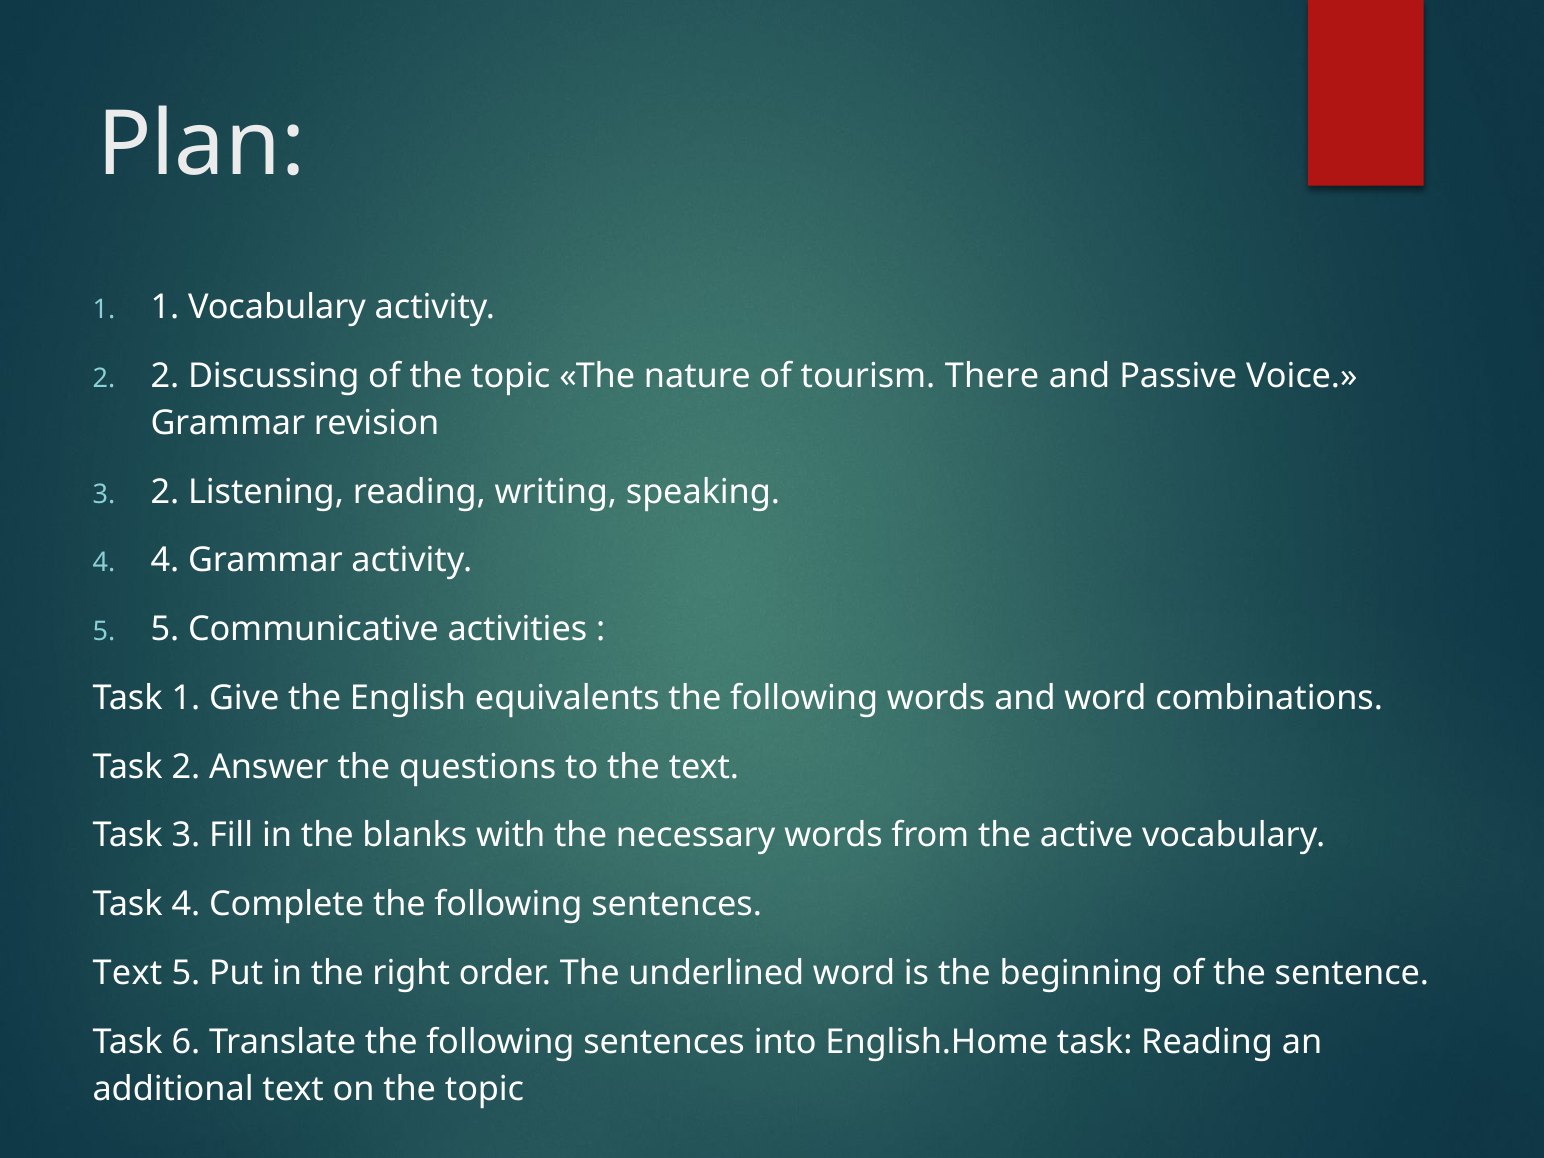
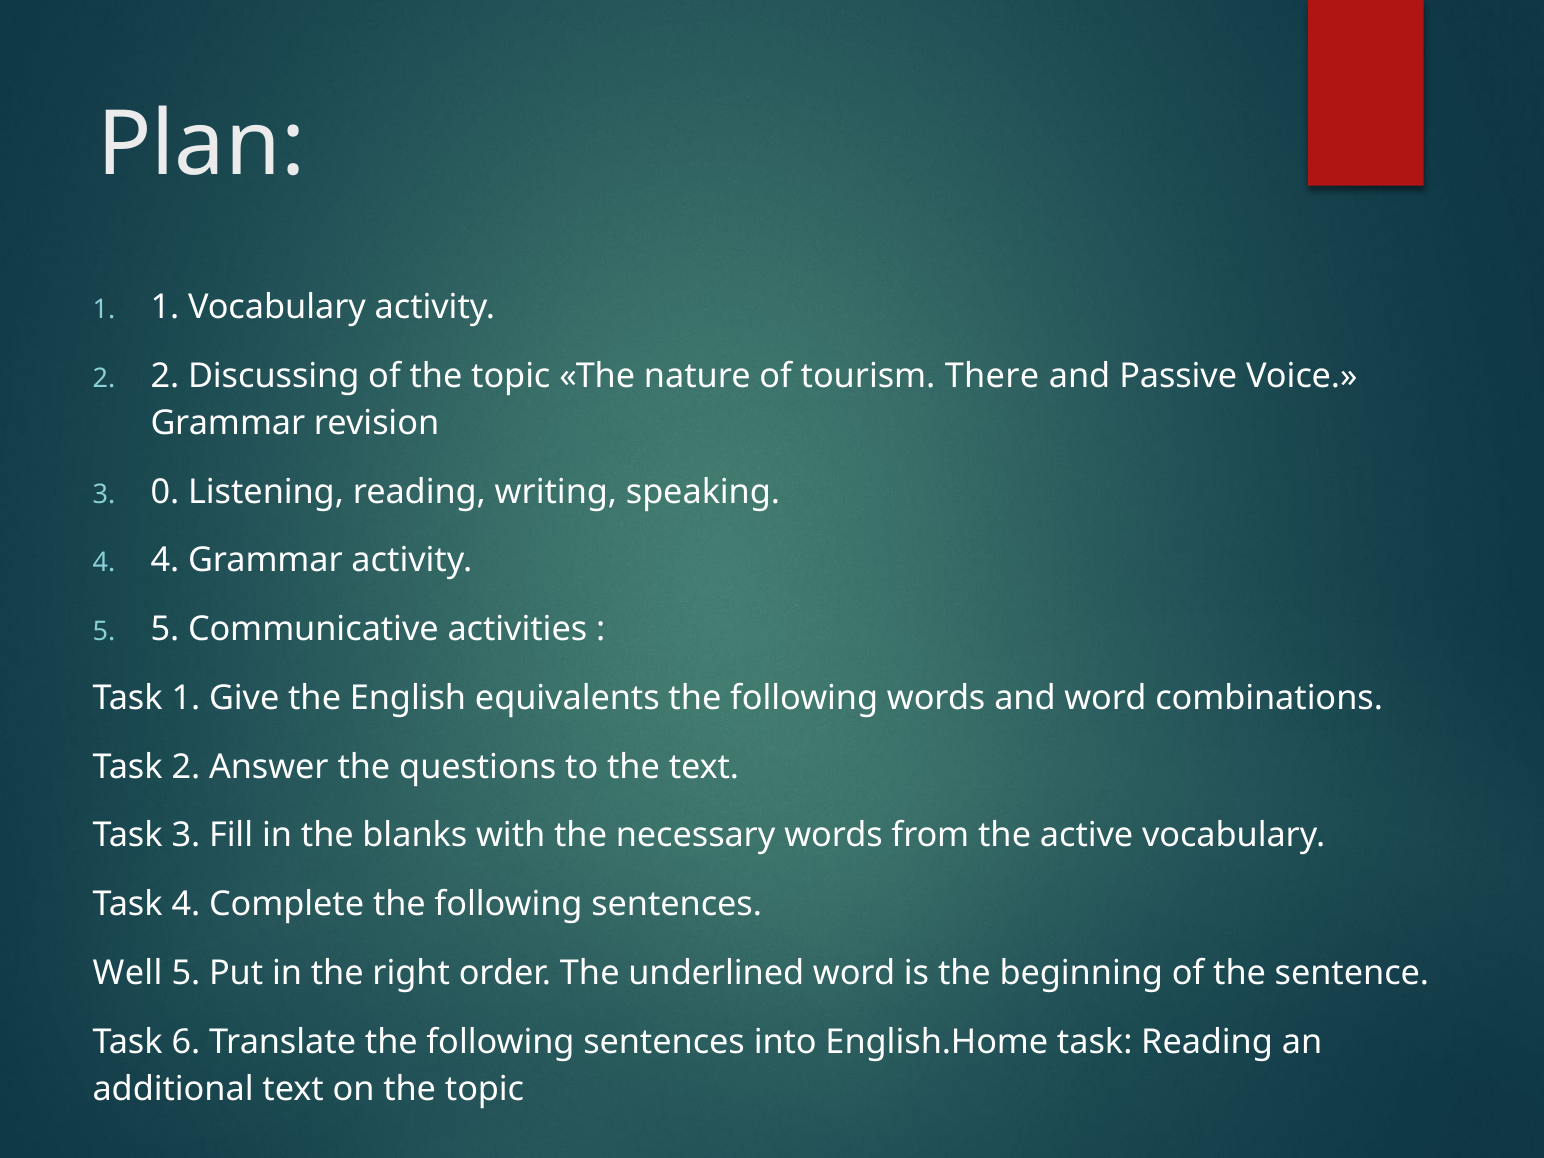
3 2: 2 -> 0
Text at (127, 973): Text -> Well
